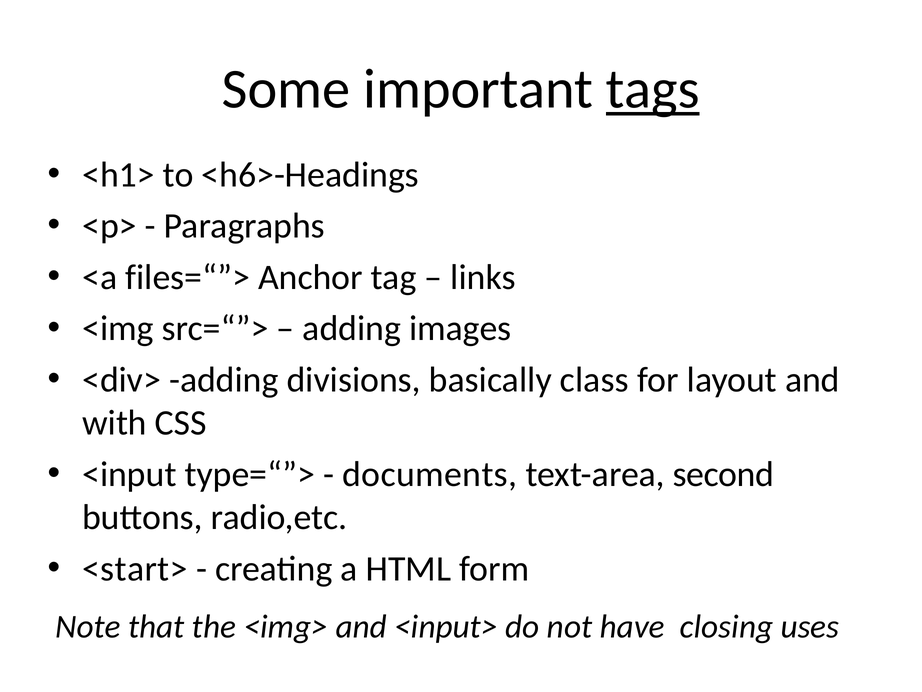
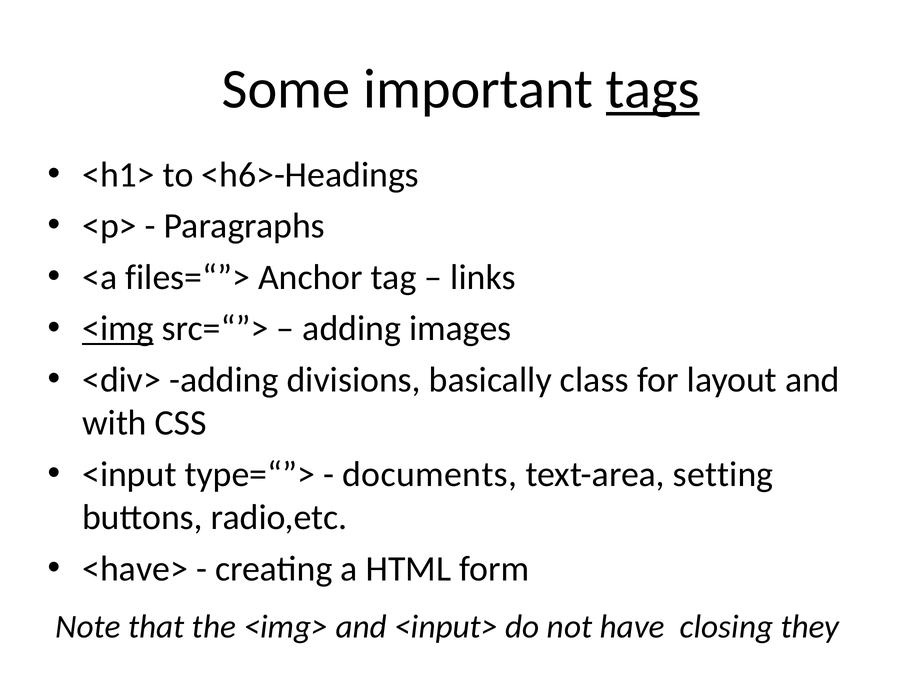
<img underline: none -> present
second: second -> setting
<start>: <start> -> <have>
uses: uses -> they
